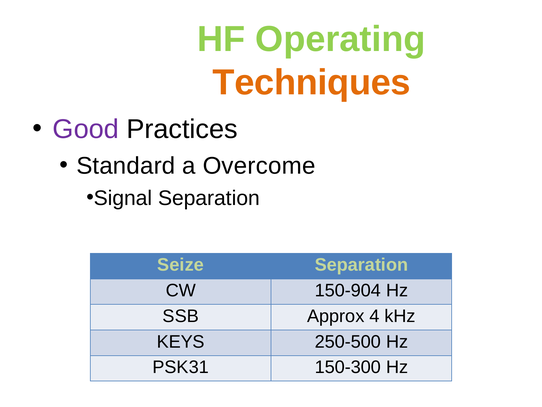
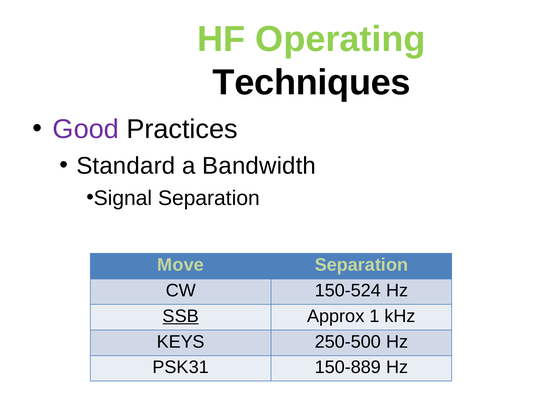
Techniques colour: orange -> black
Overcome: Overcome -> Bandwidth
Seize: Seize -> Move
150-904: 150-904 -> 150-524
SSB underline: none -> present
4: 4 -> 1
150-300: 150-300 -> 150-889
